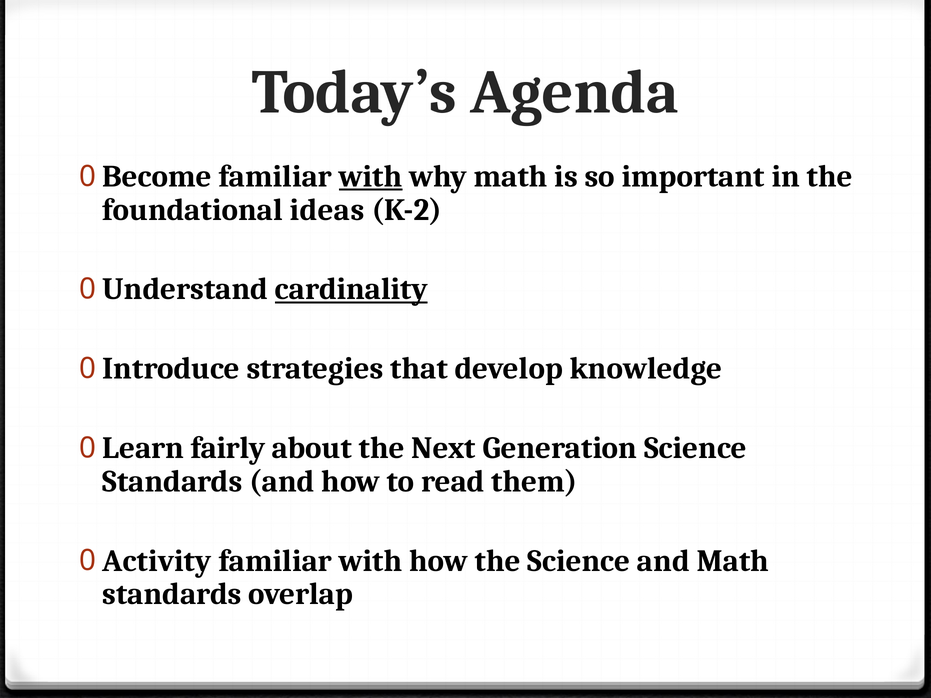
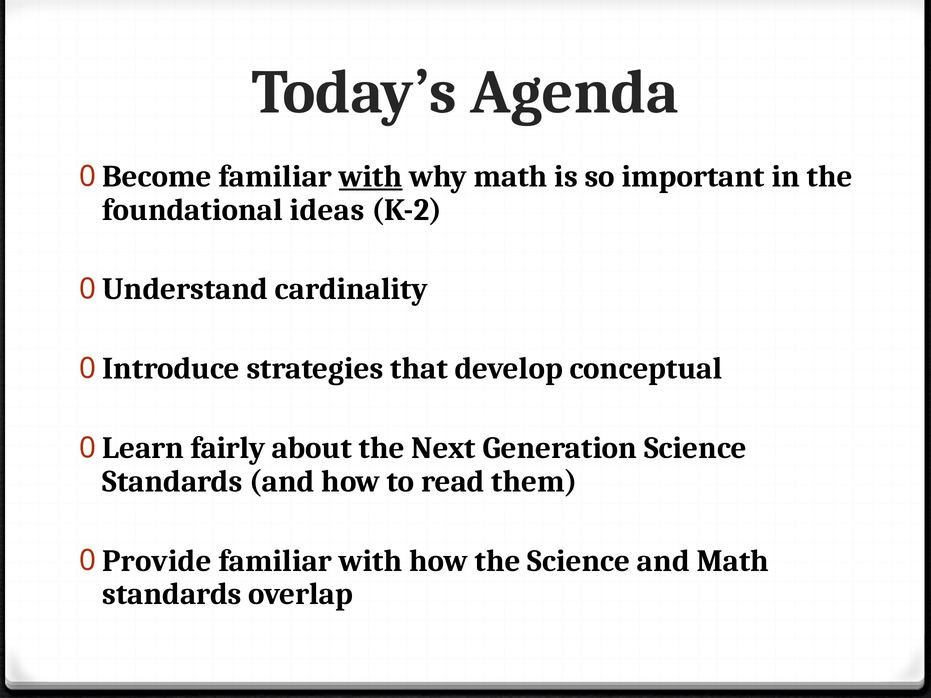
cardinality underline: present -> none
knowledge: knowledge -> conceptual
Activity: Activity -> Provide
